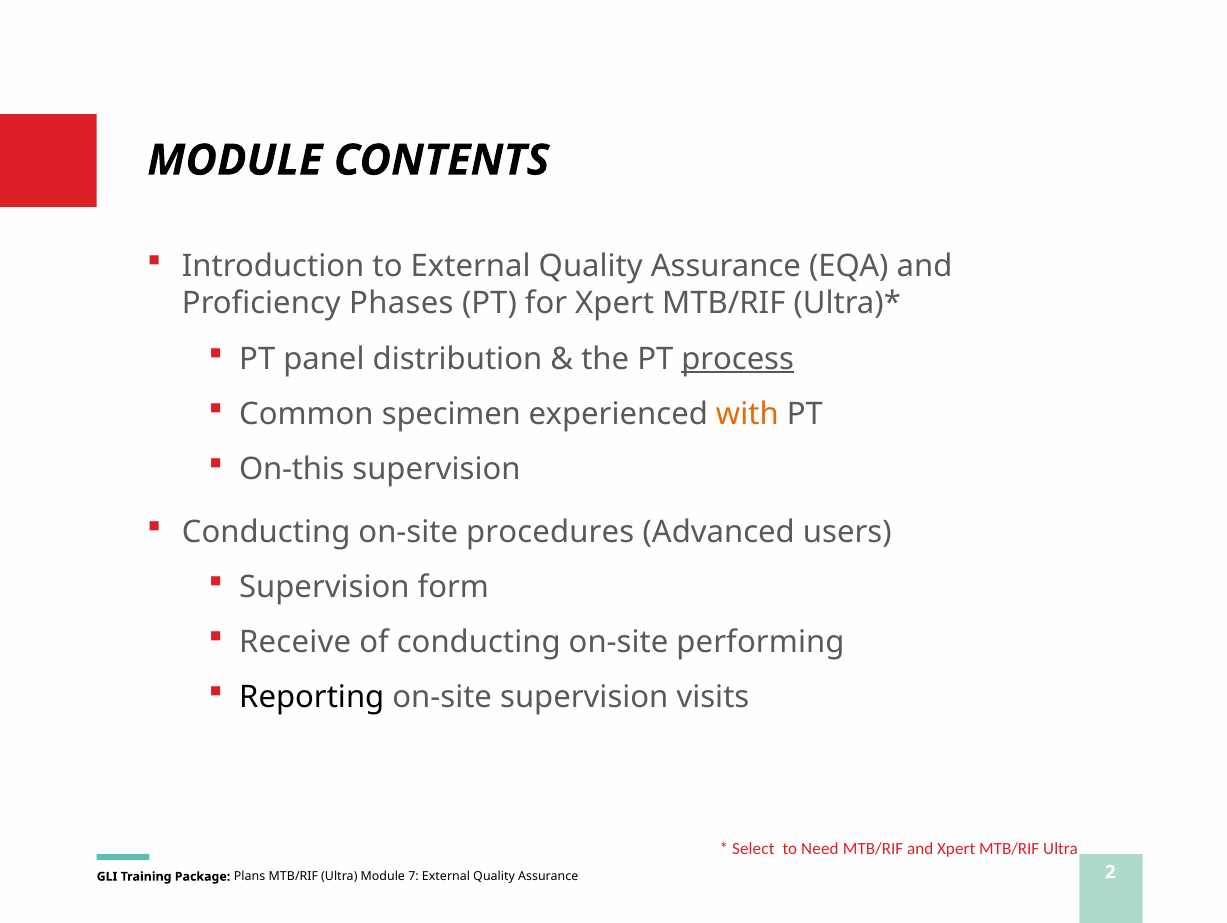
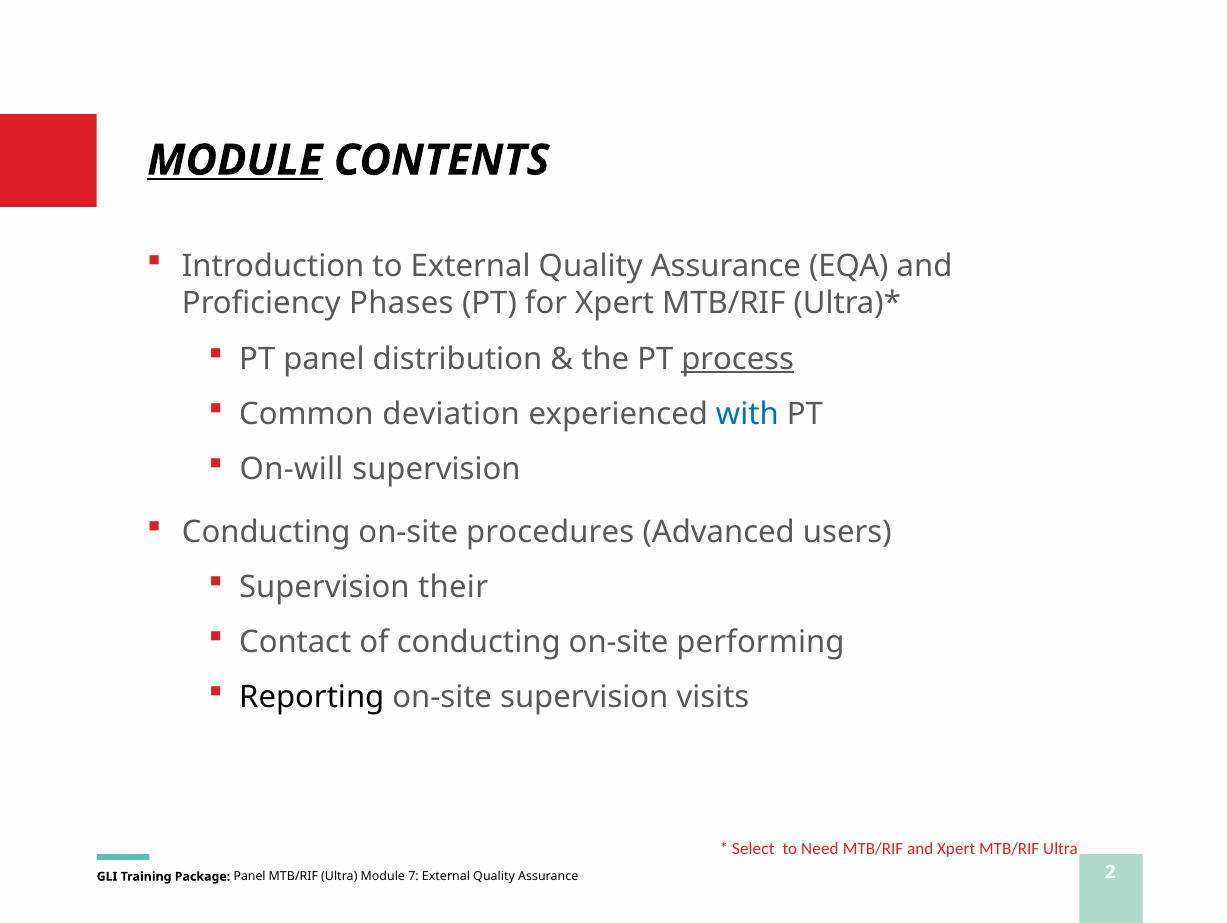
MODULE at (235, 160) underline: none -> present
specimen: specimen -> deviation
with colour: orange -> blue
On-this: On-this -> On-will
form: form -> their
Receive: Receive -> Contact
Plans at (250, 877): Plans -> Panel
